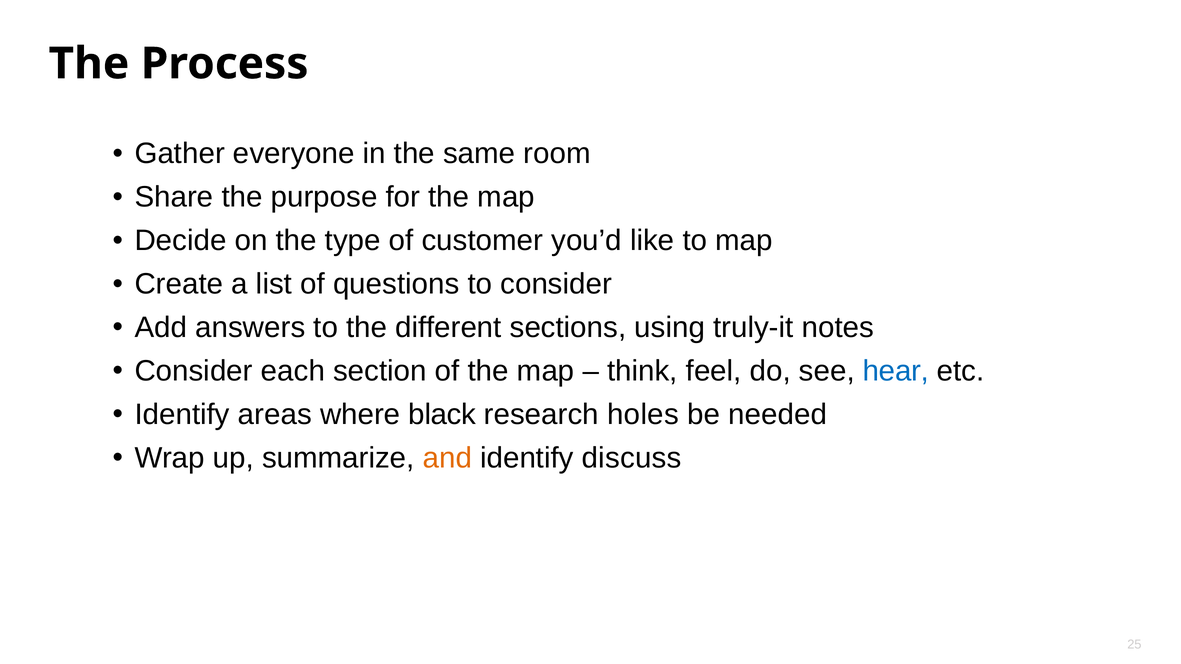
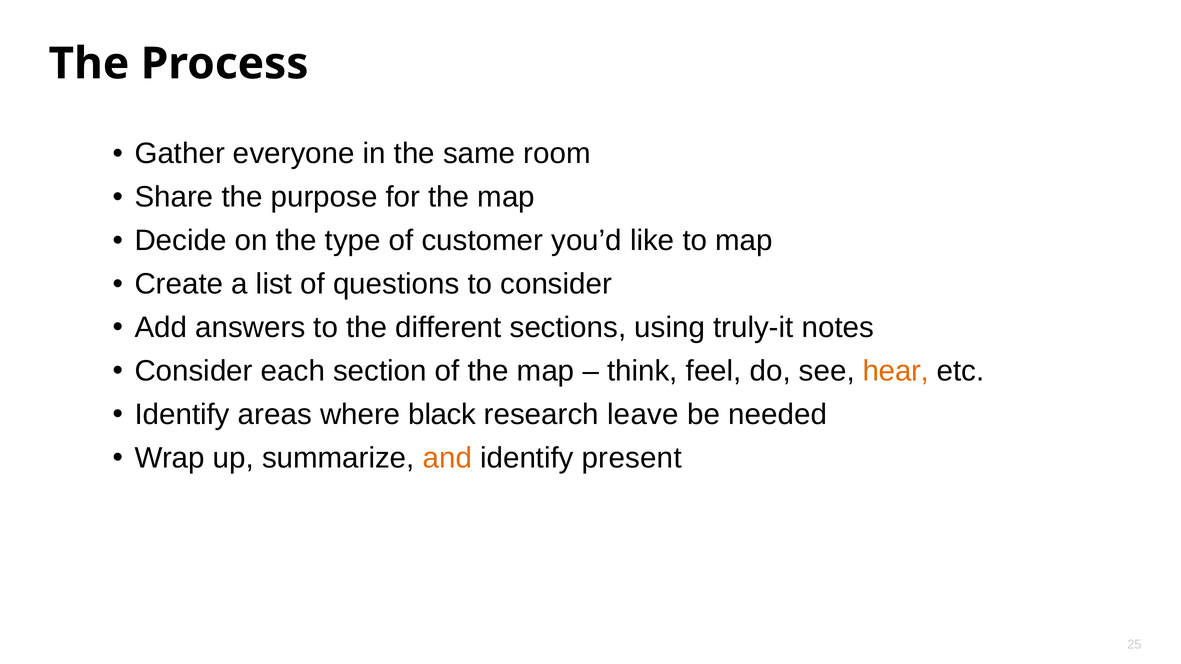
hear colour: blue -> orange
holes: holes -> leave
discuss: discuss -> present
